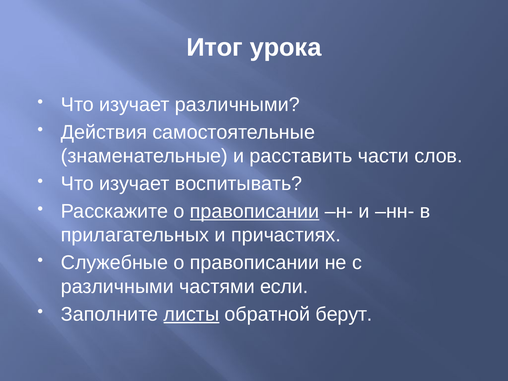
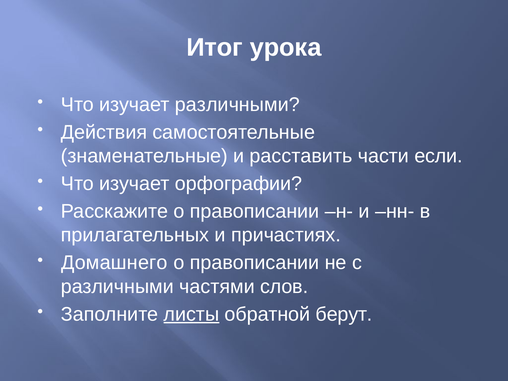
слов: слов -> если
воспитывать: воспитывать -> орфографии
правописании at (255, 211) underline: present -> none
Служебные: Служебные -> Домашнего
если: если -> слов
